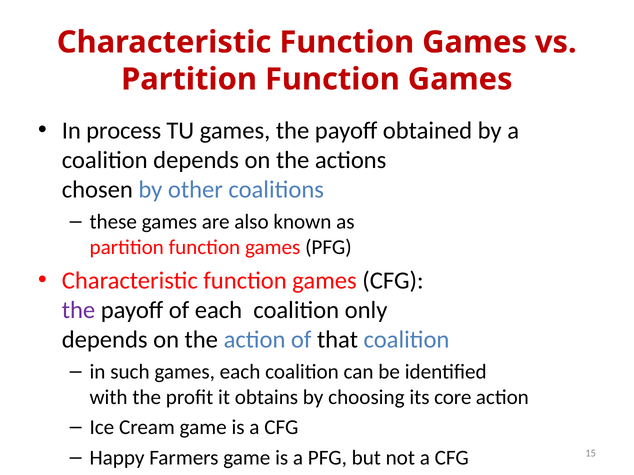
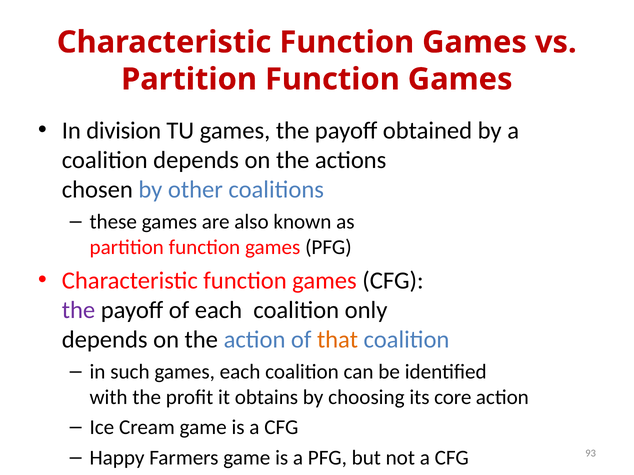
process: process -> division
that colour: black -> orange
15: 15 -> 93
